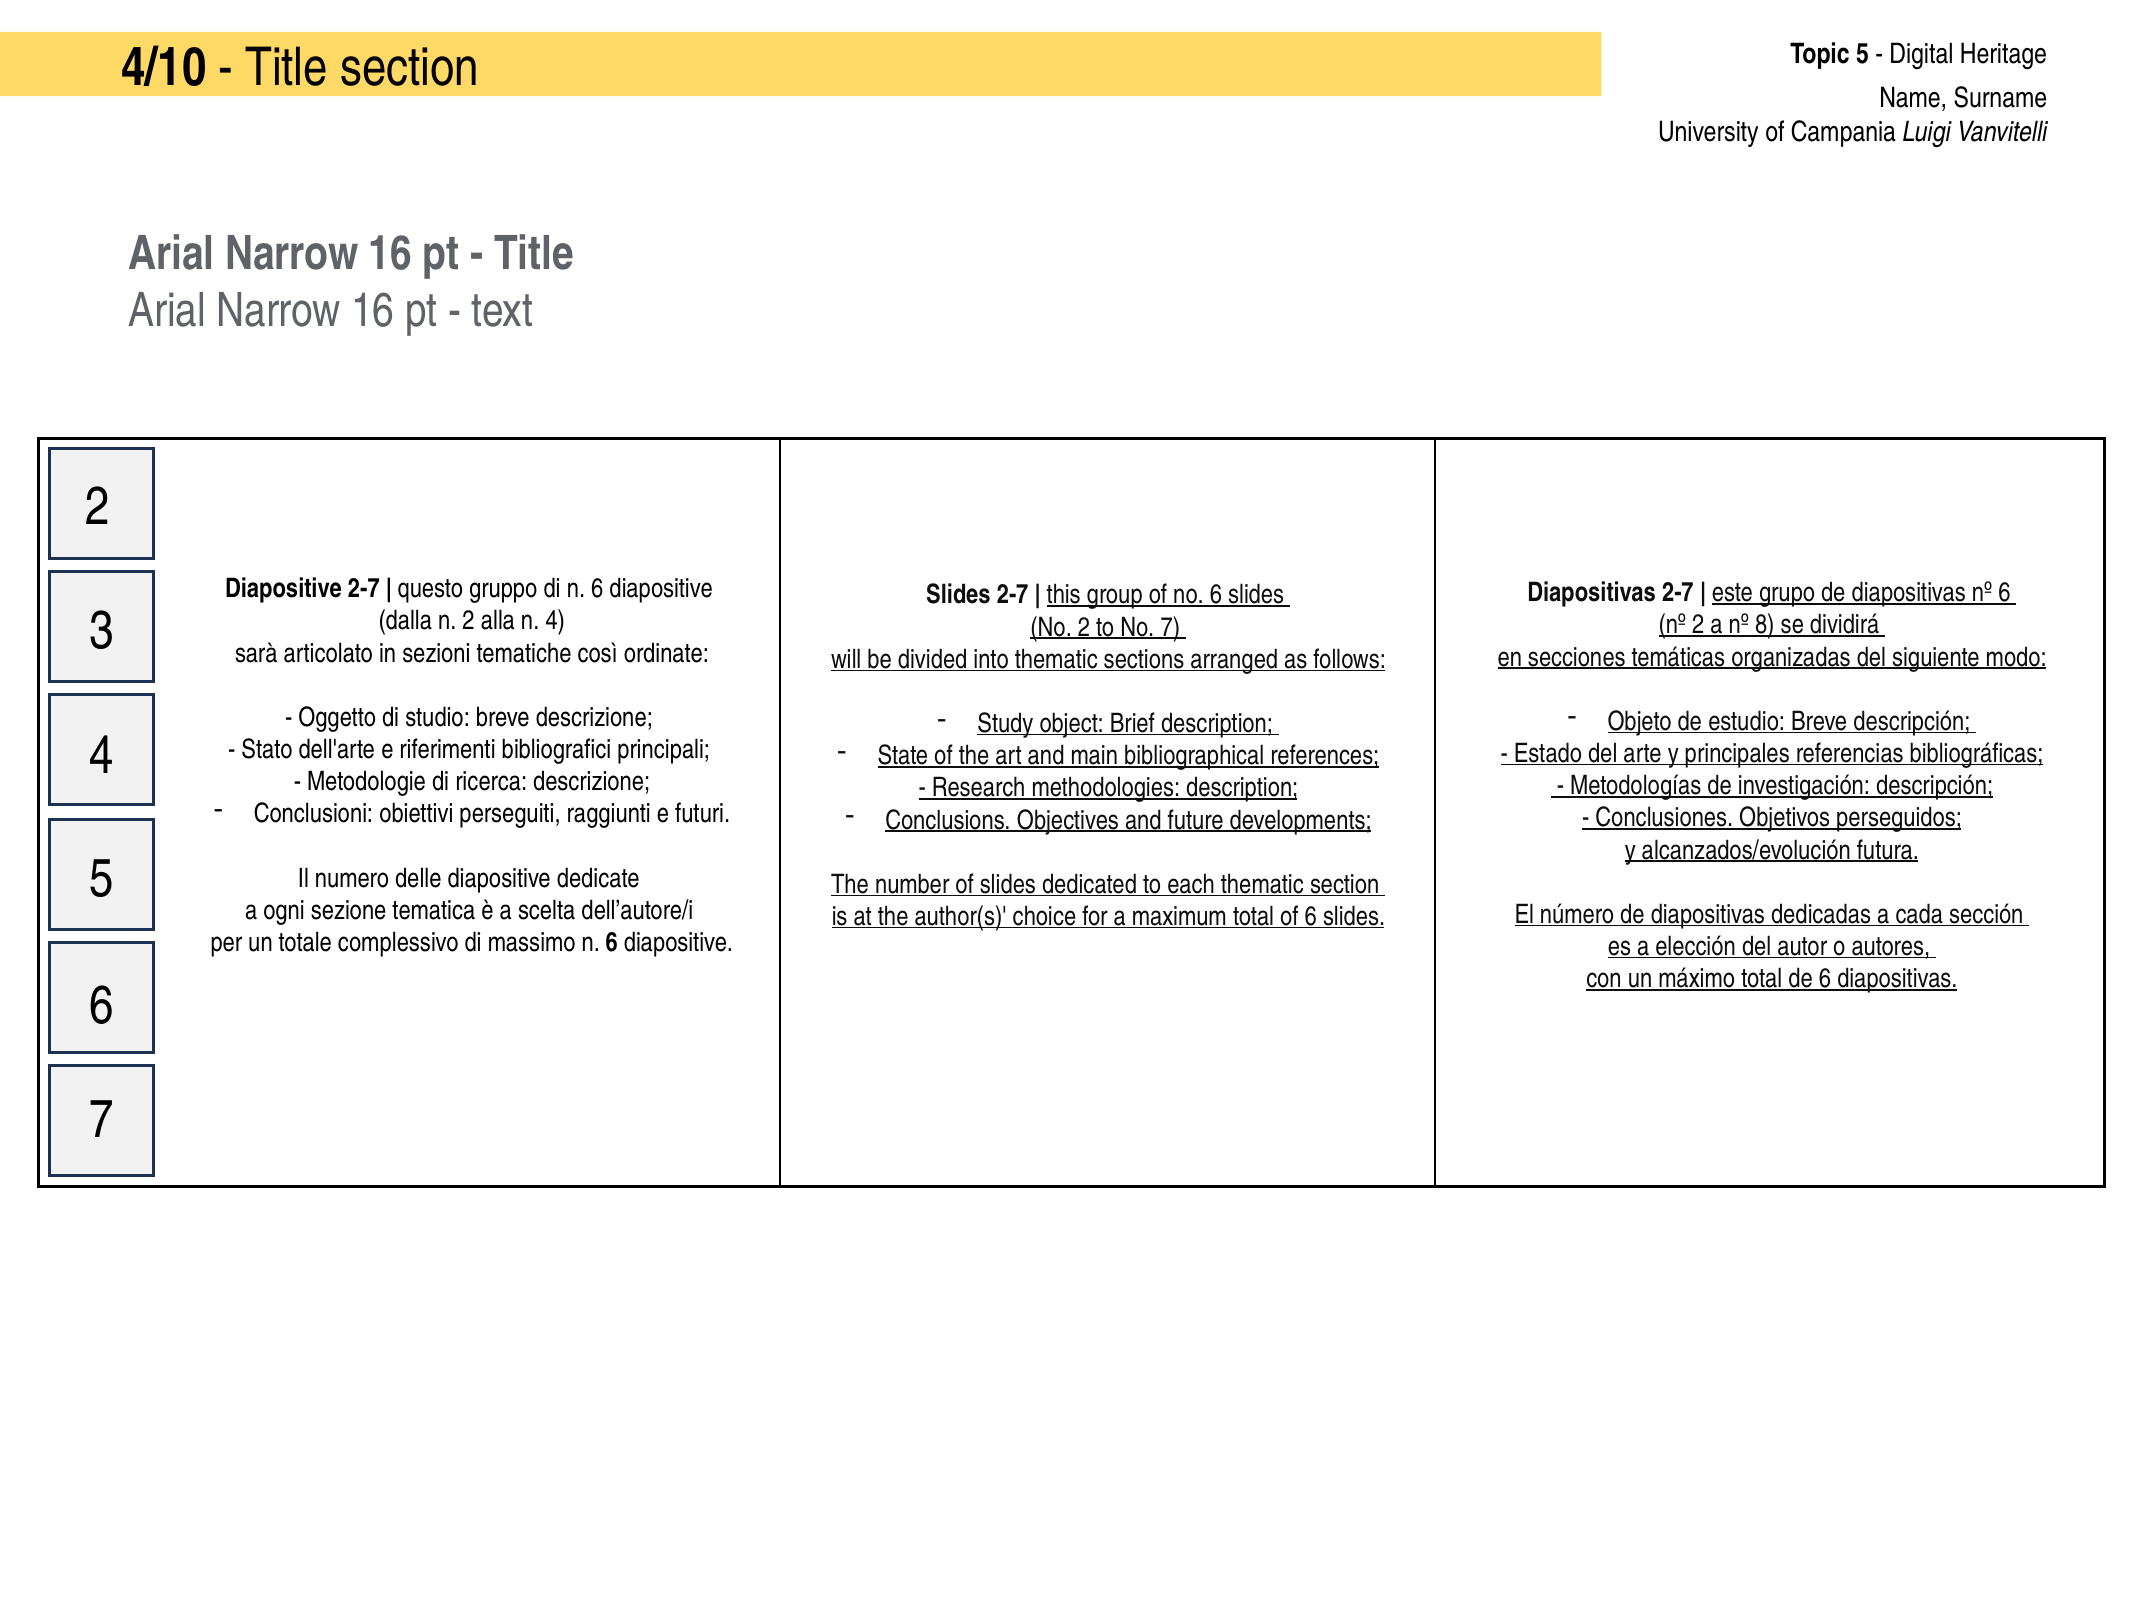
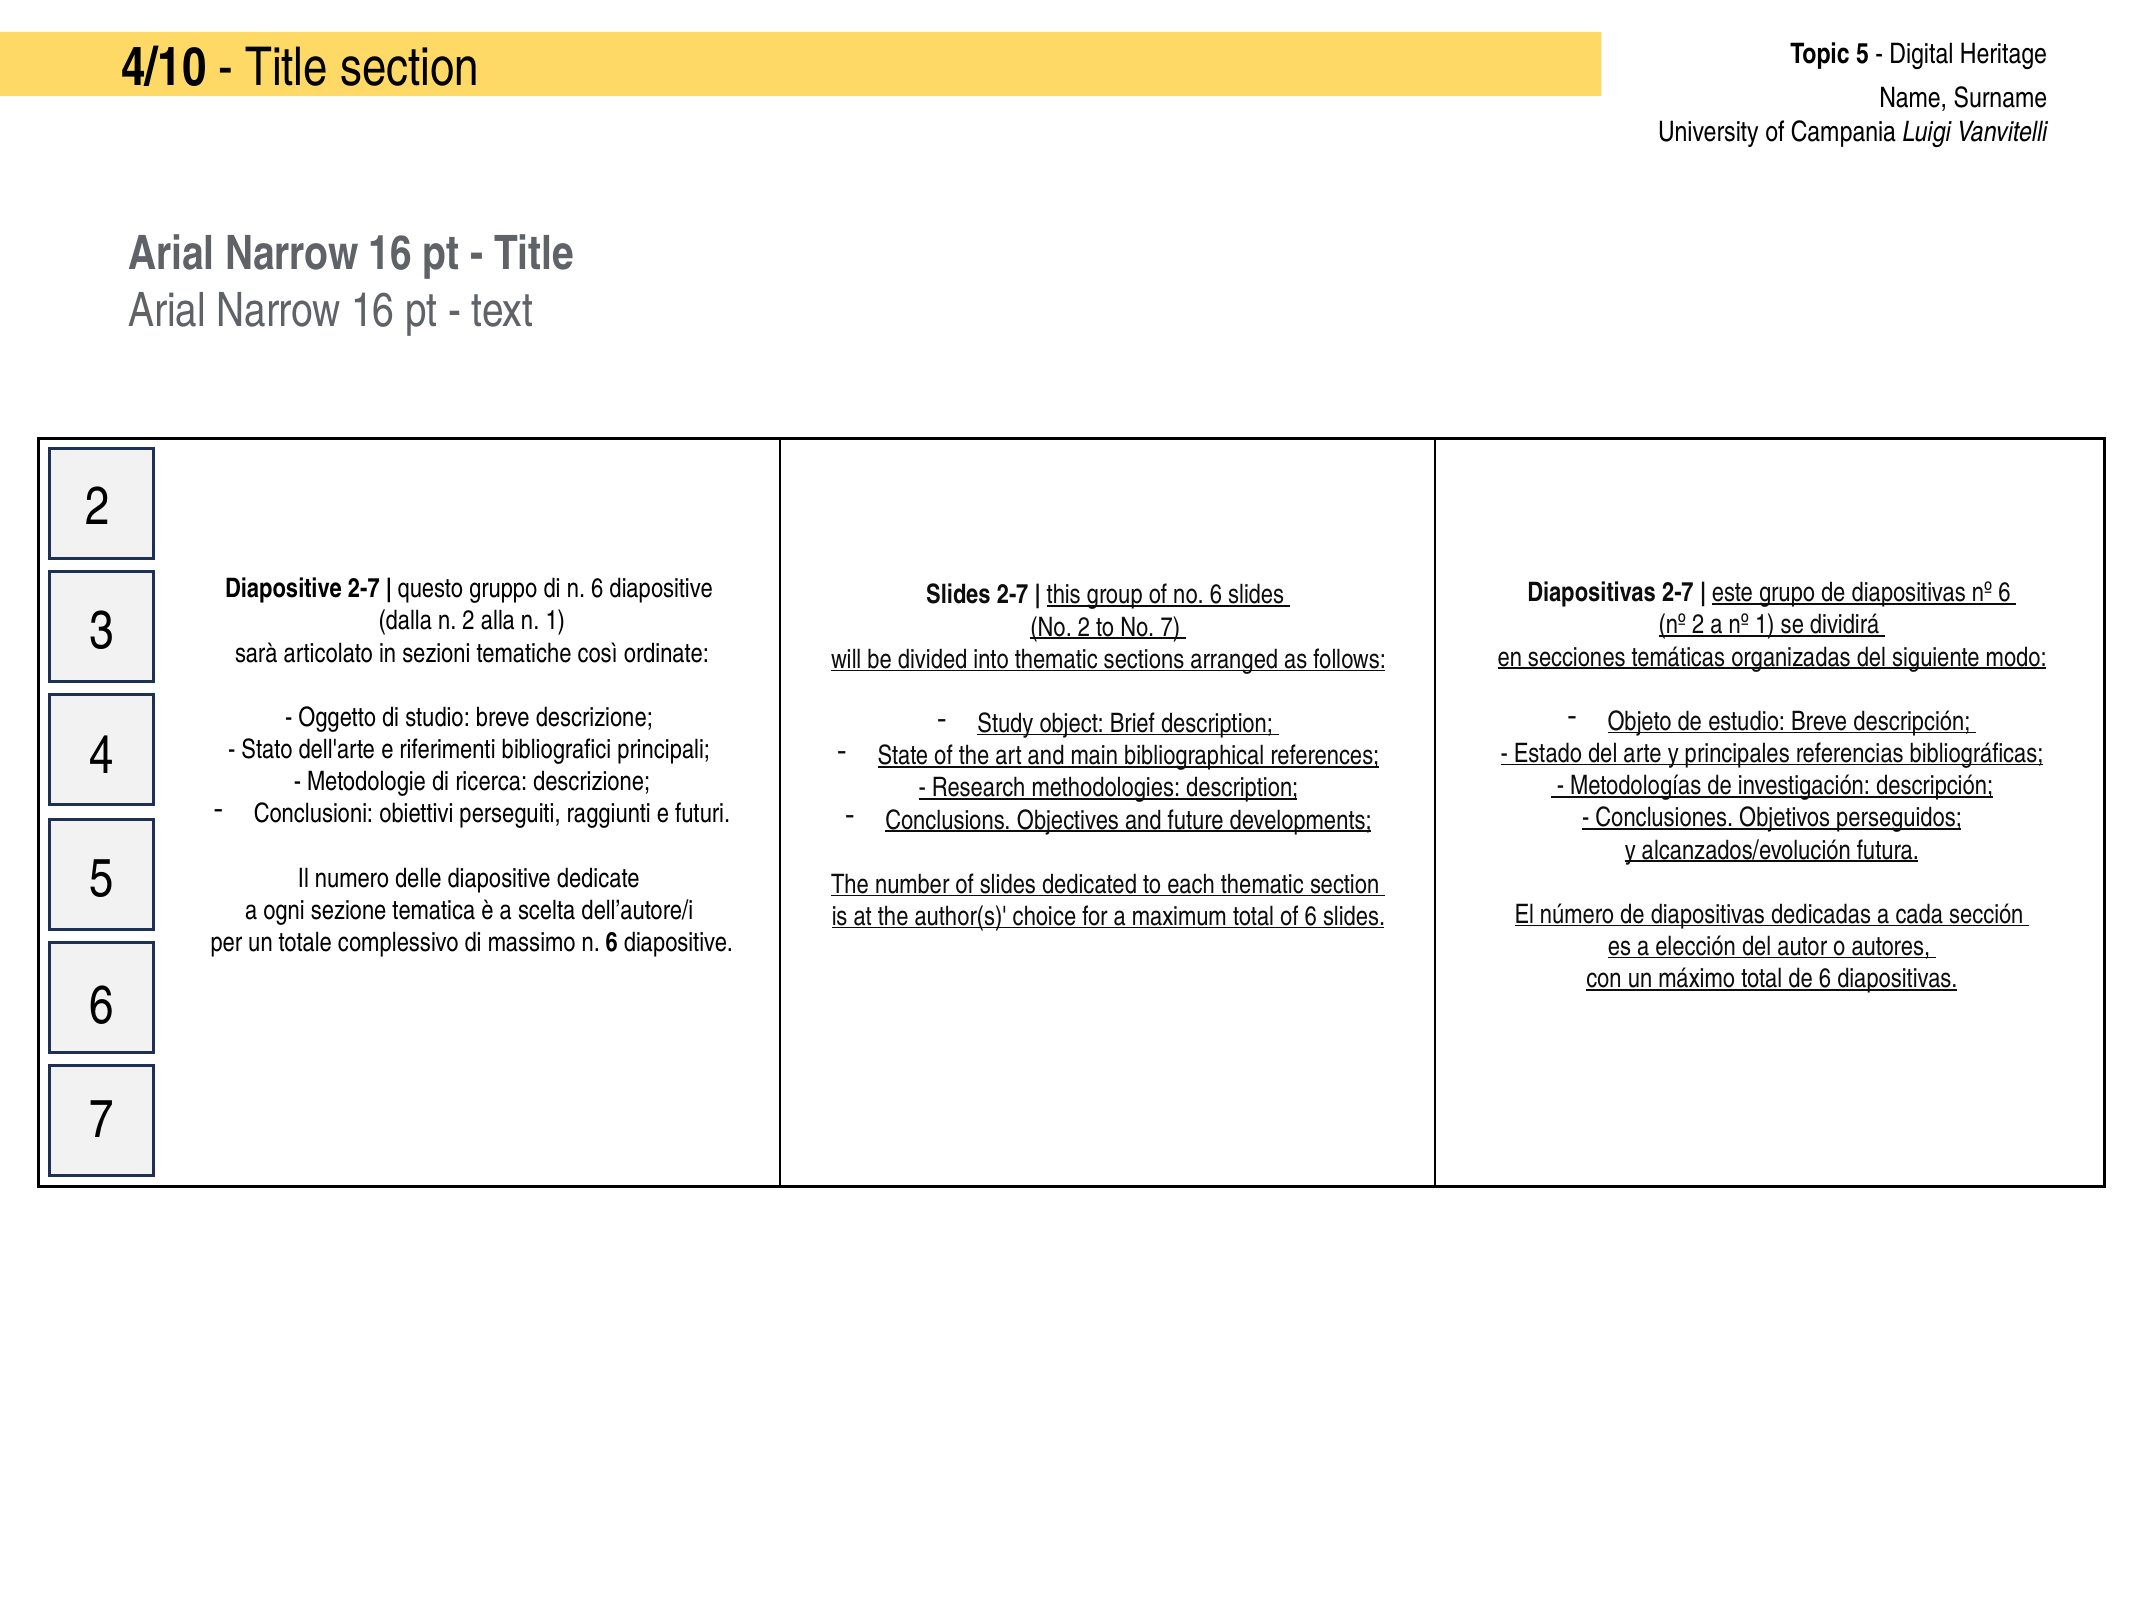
n 4: 4 -> 1
nº 8: 8 -> 1
